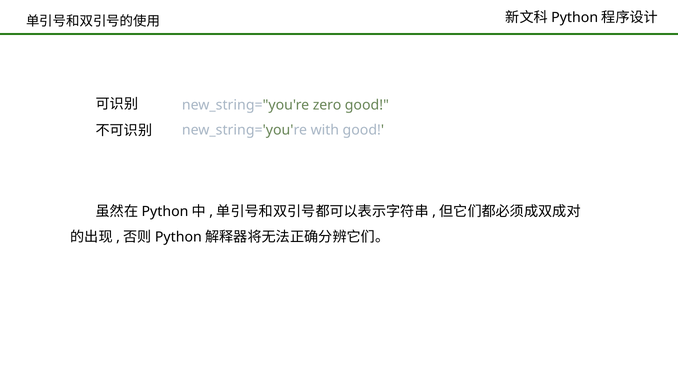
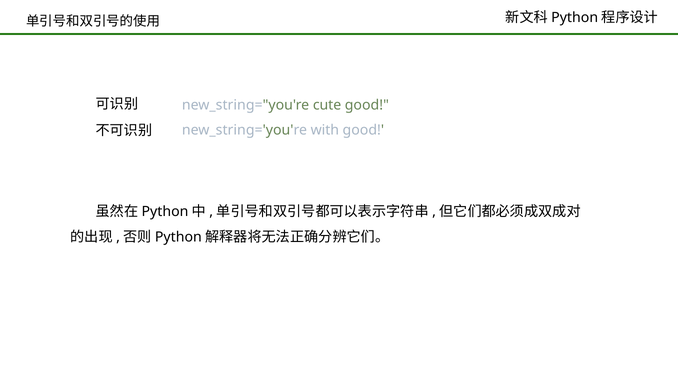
zero: zero -> cute
